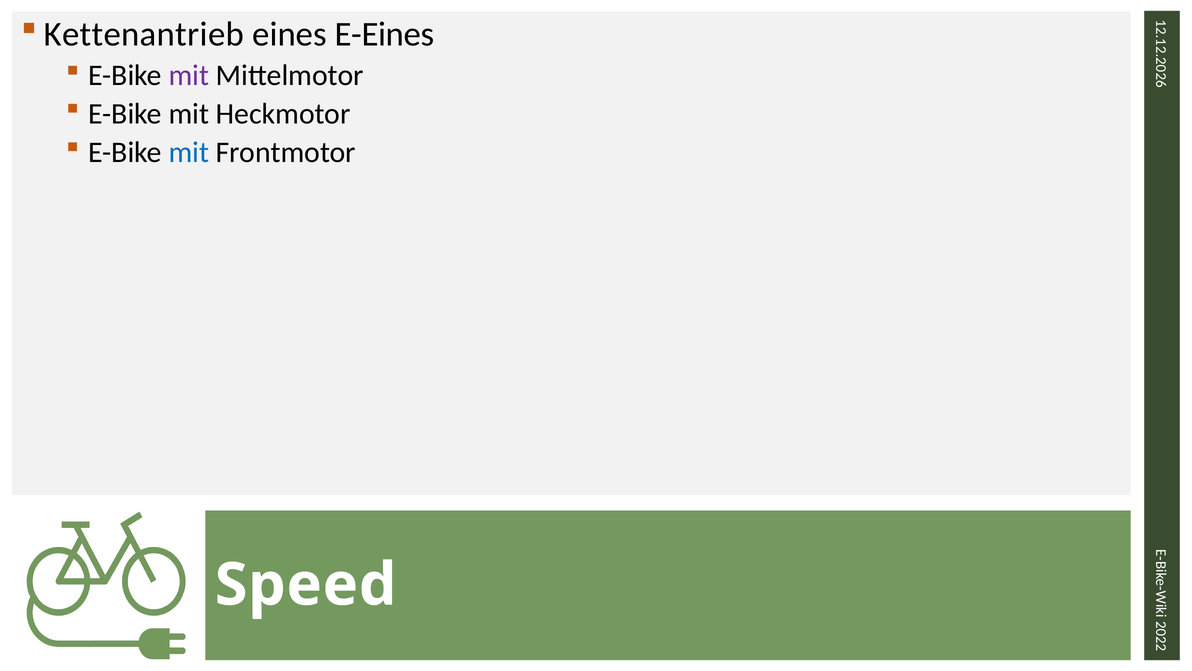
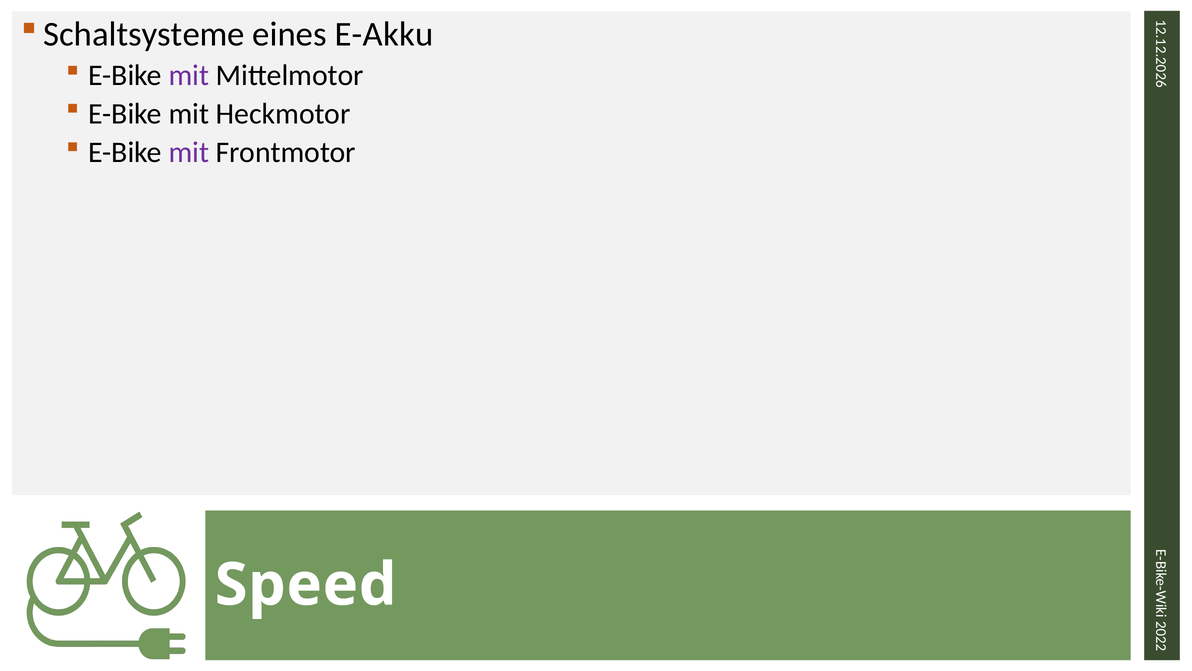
Kettenantrieb: Kettenantrieb -> Schaltsysteme
E-Eines: E-Eines -> E-Akku
mit at (189, 152) colour: blue -> purple
